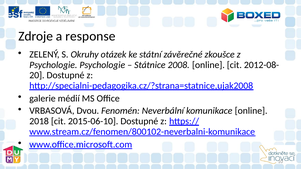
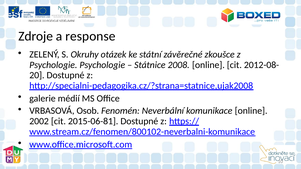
Dvou: Dvou -> Osob
2018: 2018 -> 2002
2015-06-10: 2015-06-10 -> 2015-06-81
